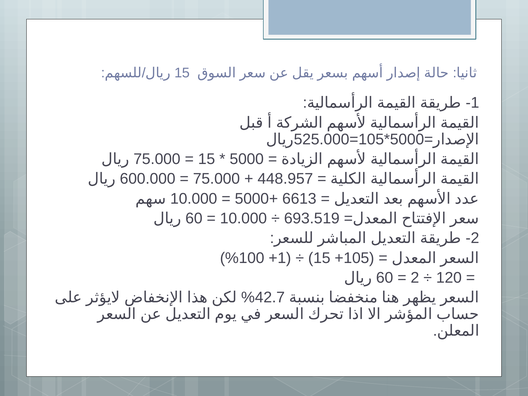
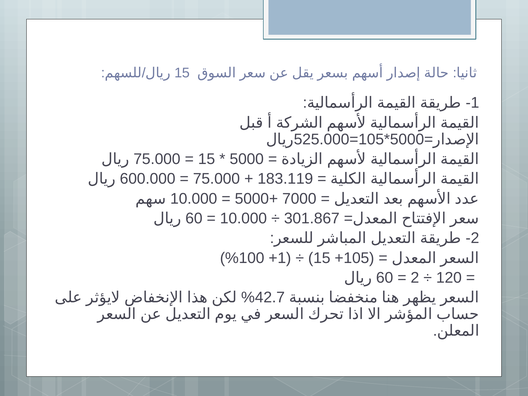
448.957: 448.957 -> 183.119
6613: 6613 -> 7000
693.519: 693.519 -> 301.867
